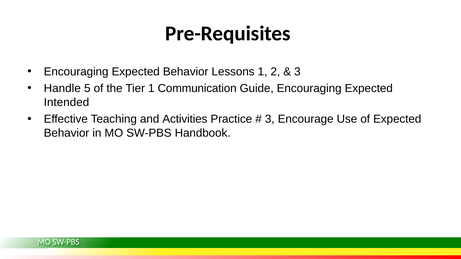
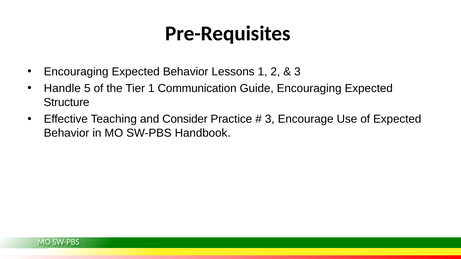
Intended: Intended -> Structure
Activities: Activities -> Consider
